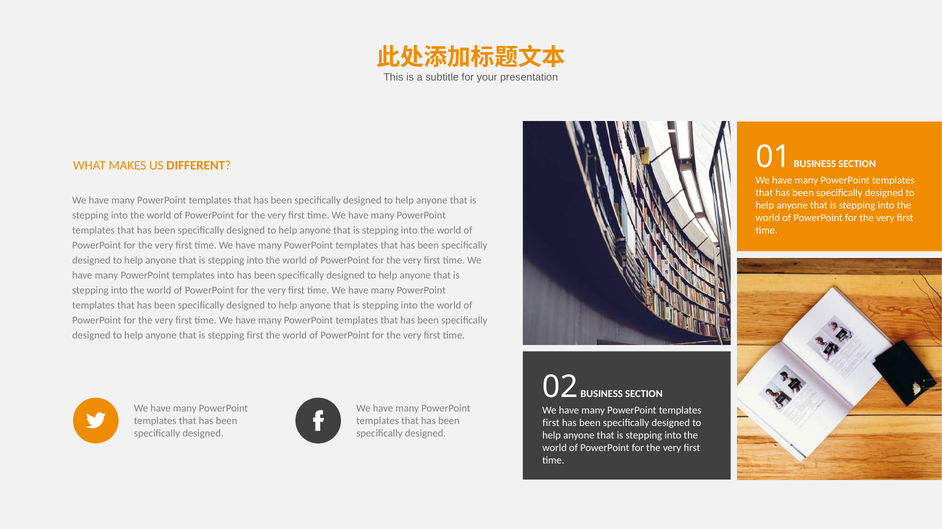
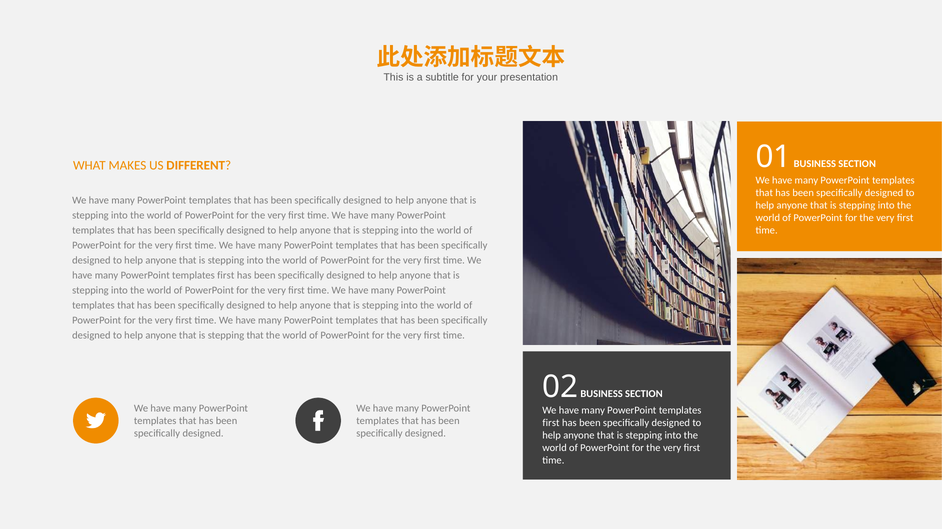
into at (226, 276): into -> first
stepping first: first -> that
